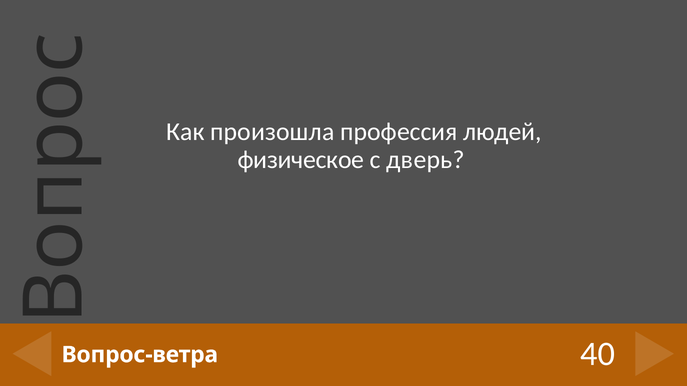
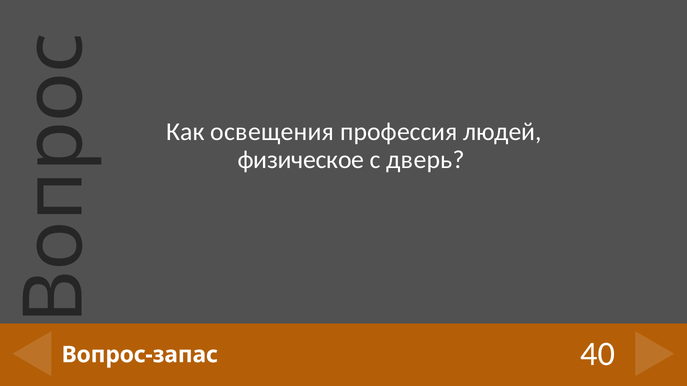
произошла: произошла -> освещения
Вопрос-ветра: Вопрос-ветра -> Вопрос-запас
